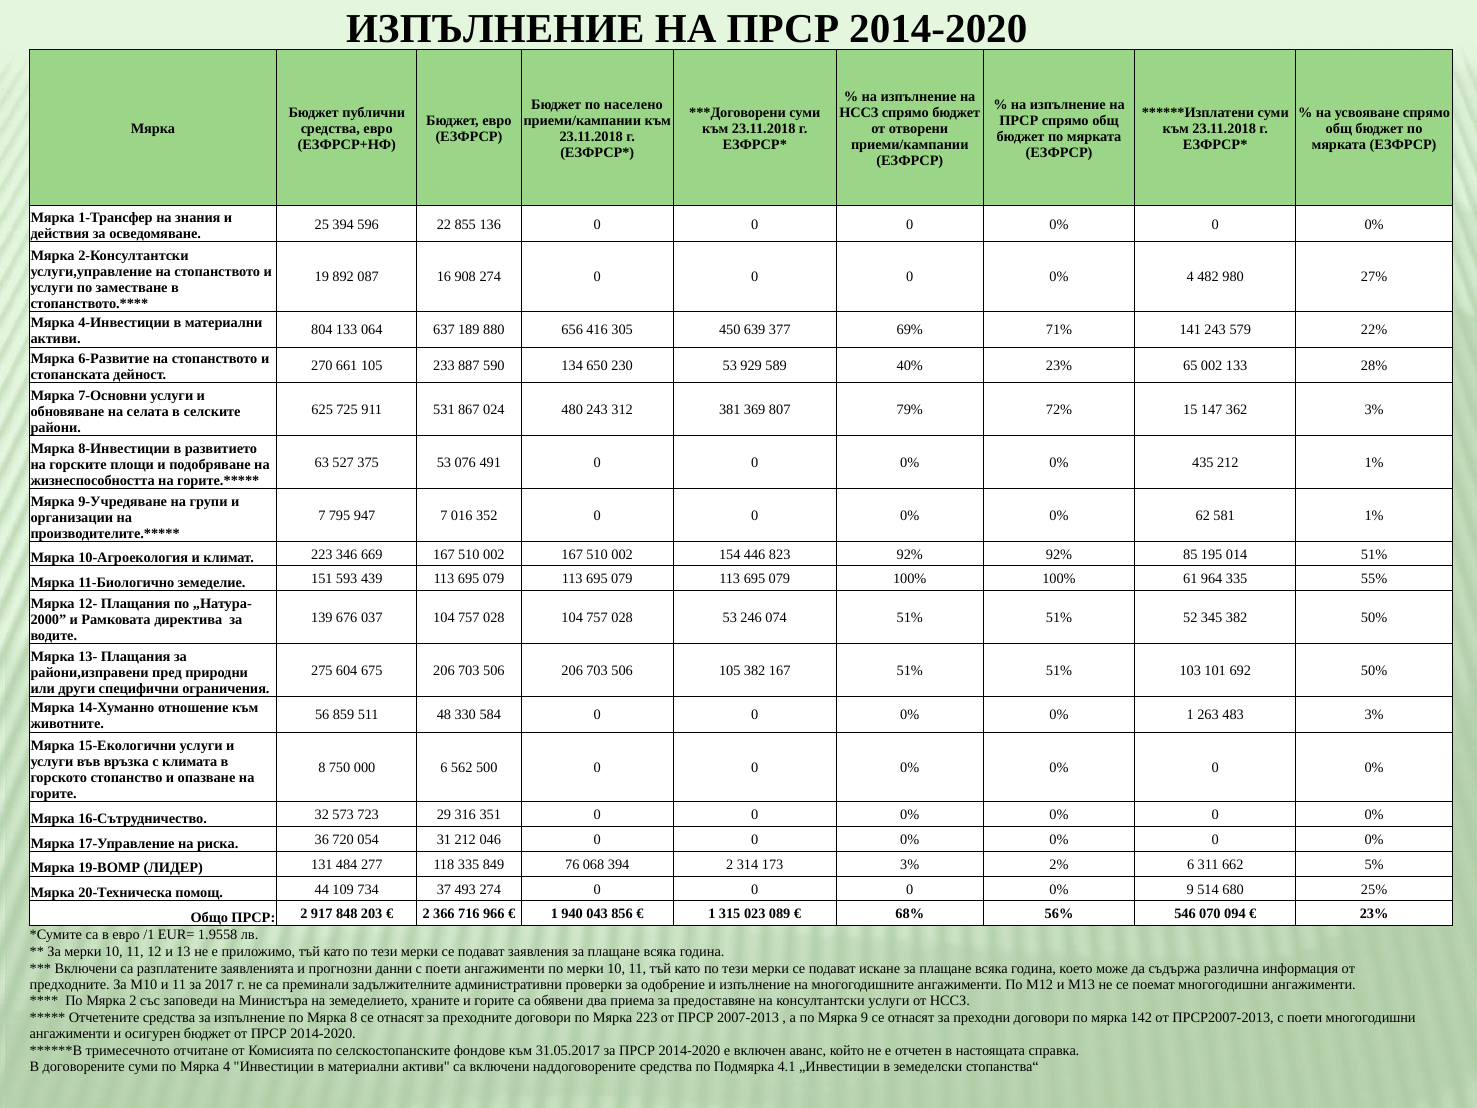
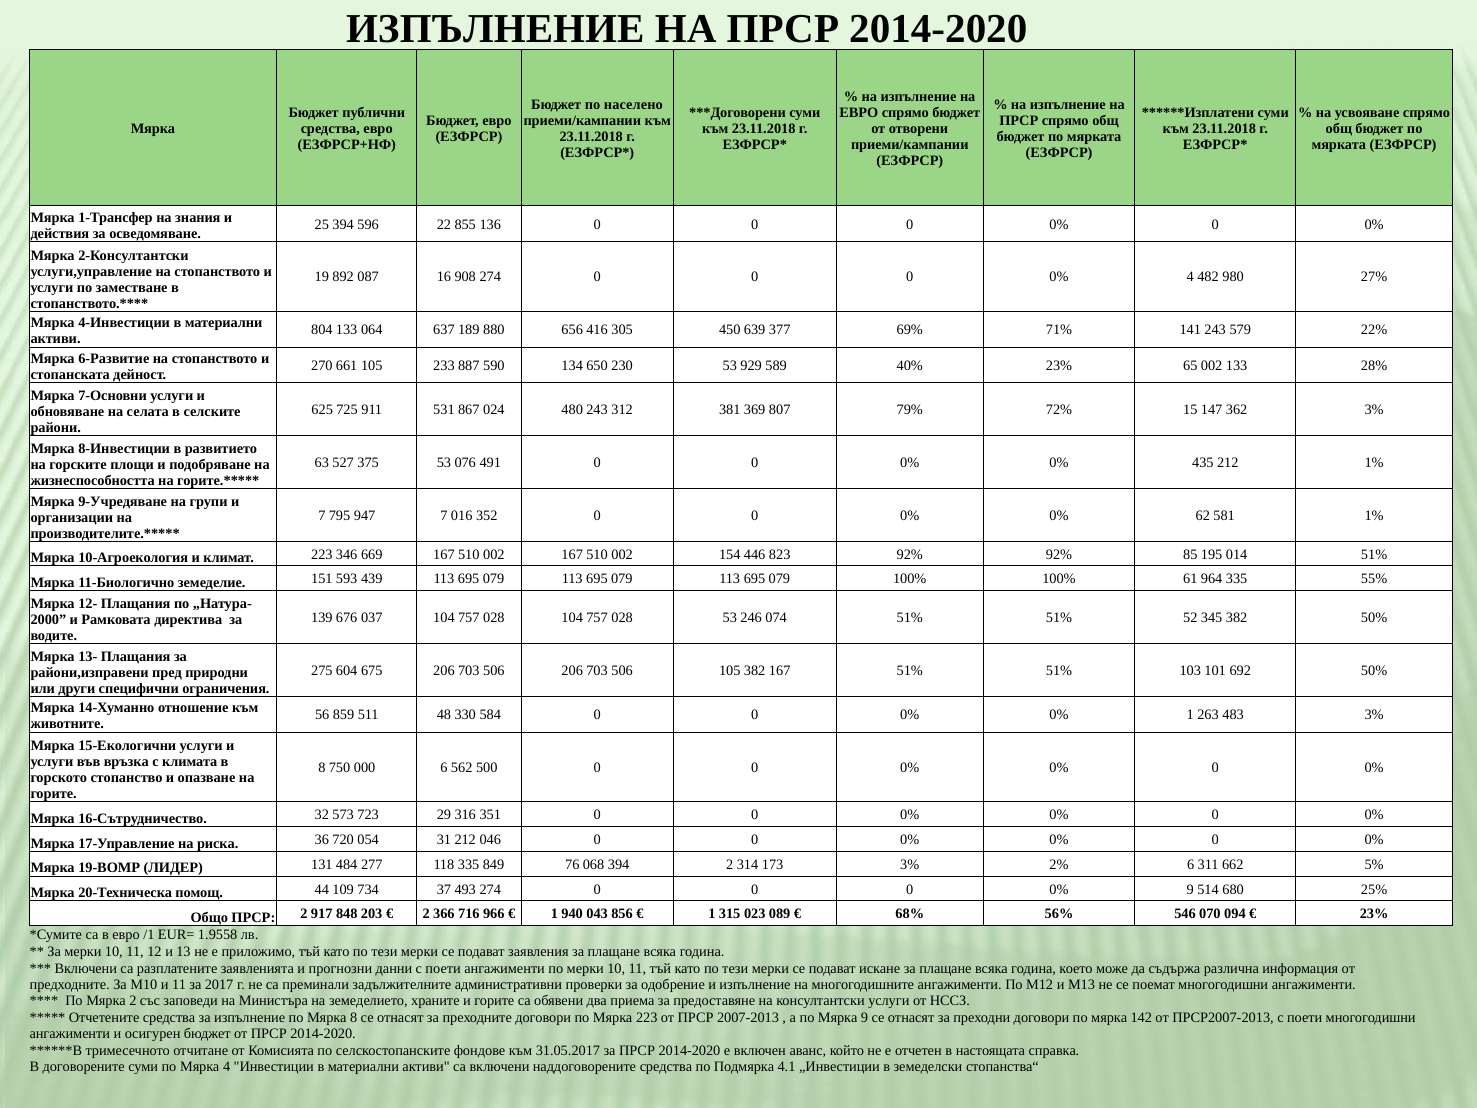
НССЗ at (859, 112): НССЗ -> ЕВРО
